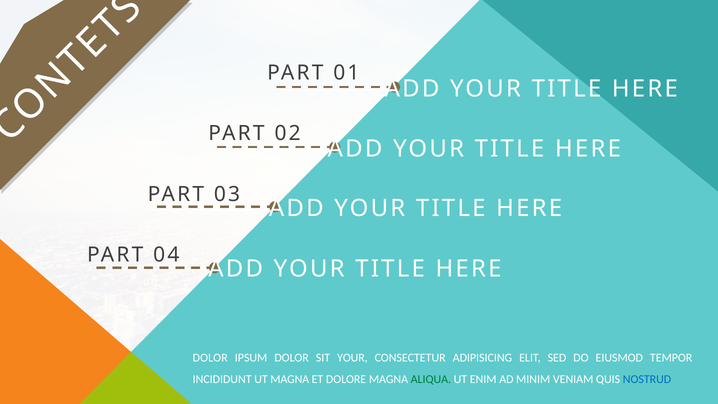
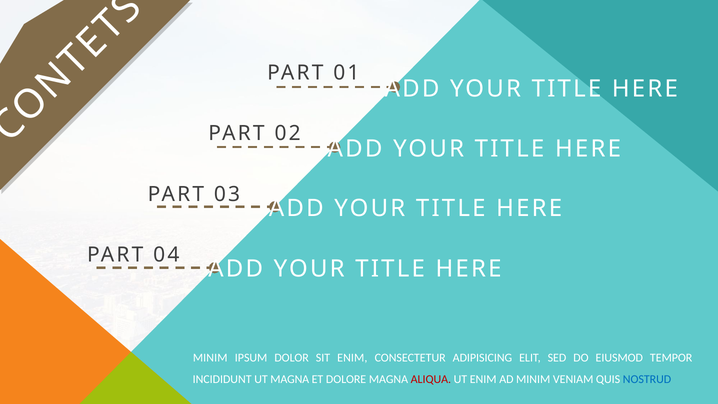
DOLOR at (210, 357): DOLOR -> MINIM
SIT YOUR: YOUR -> ENIM
ALIQUA colour: green -> red
